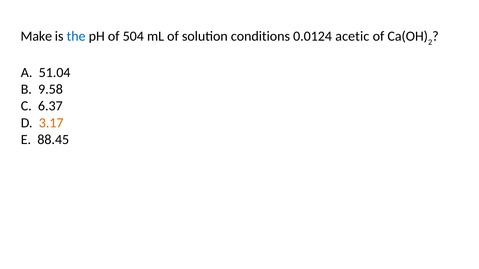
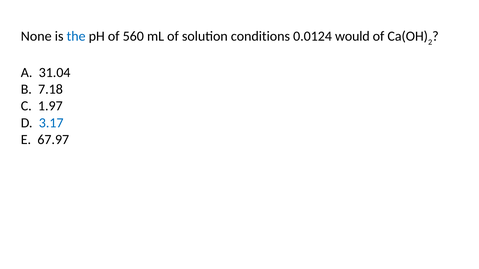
Make: Make -> None
504: 504 -> 560
acetic: acetic -> would
51.04: 51.04 -> 31.04
9.58: 9.58 -> 7.18
6.37: 6.37 -> 1.97
3.17 colour: orange -> blue
88.45: 88.45 -> 67.97
